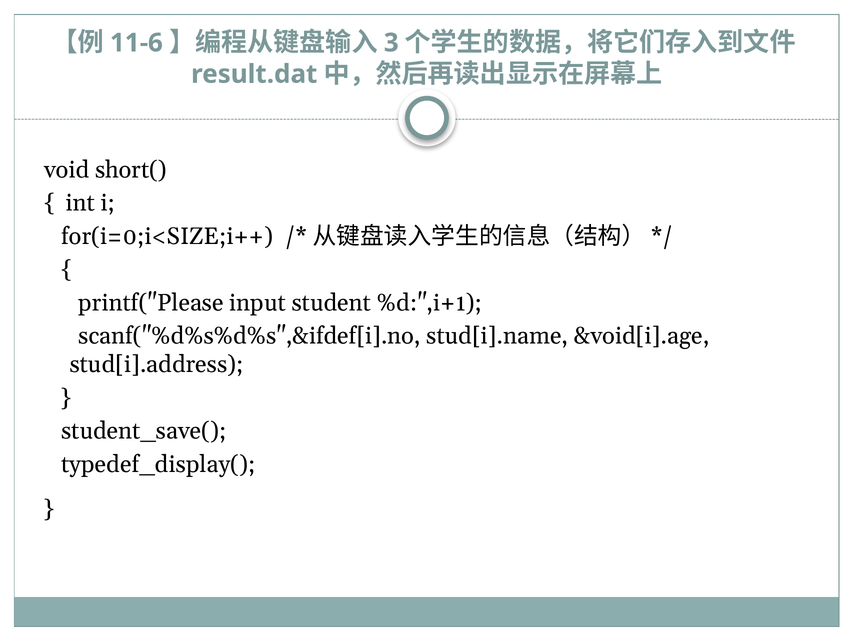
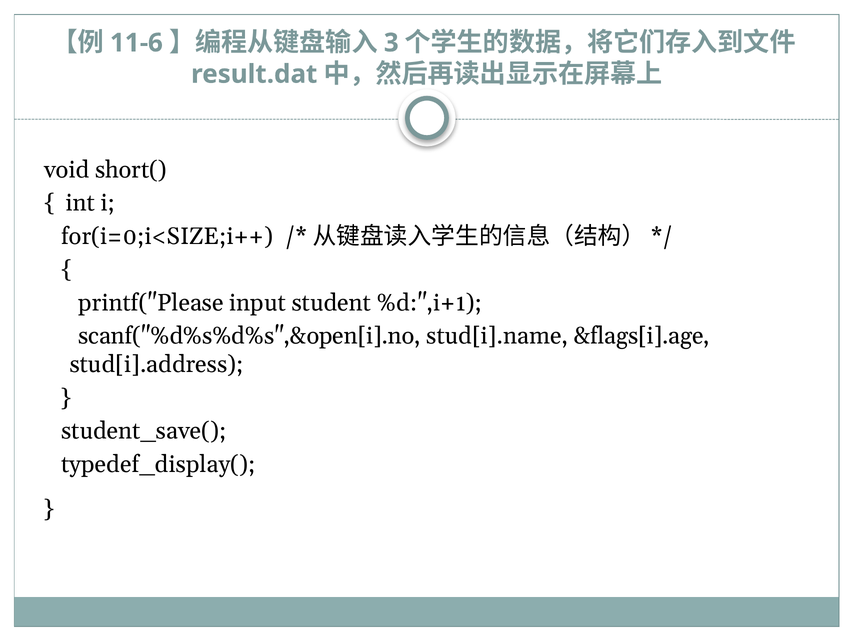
scanf("%d%s%d%s",&ifdef[i].no: scanf("%d%s%d%s",&ifdef[i].no -> scanf("%d%s%d%s",&open[i].no
&void[i].age: &void[i].age -> &flags[i].age
